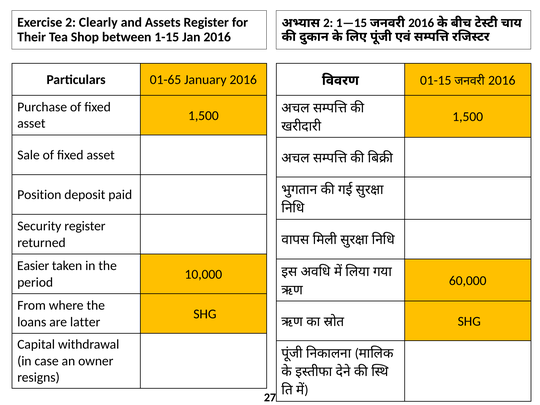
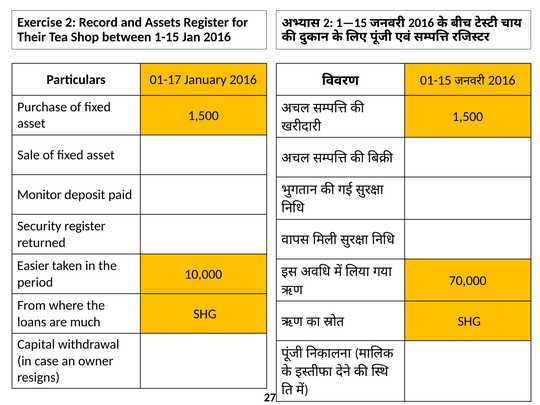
Clearly: Clearly -> Record
01-65: 01-65 -> 01-17
Position: Position -> Monitor
60,000: 60,000 -> 70,000
latter: latter -> much
